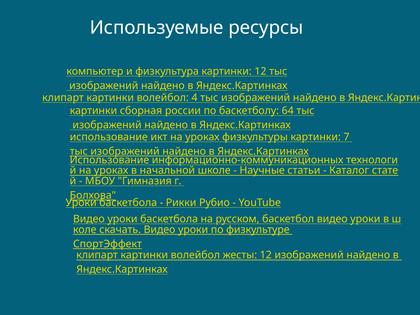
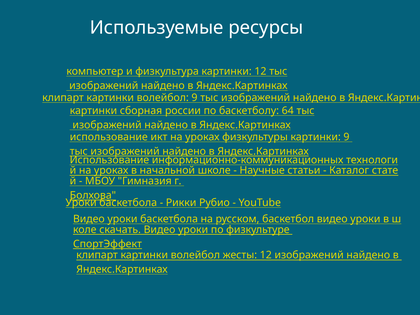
волейбол 4: 4 -> 9
картинки 7: 7 -> 9
